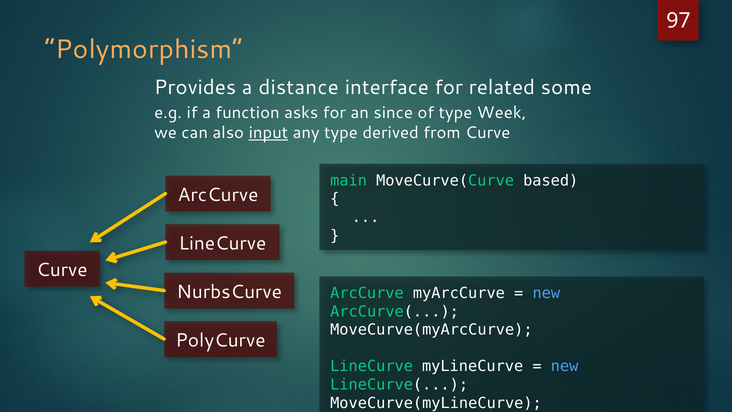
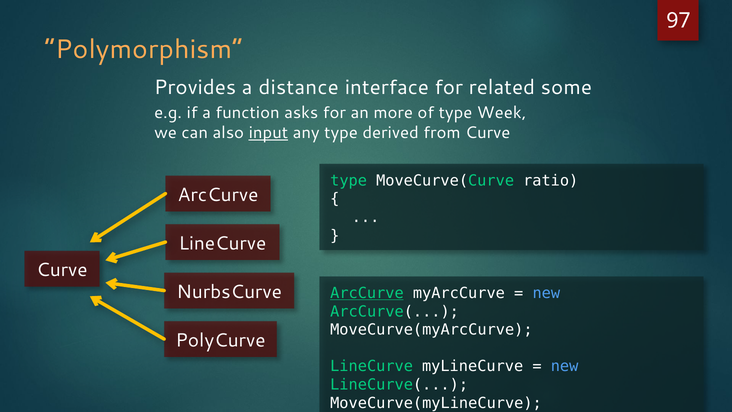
since: since -> more
main at (349, 180): main -> type
based: based -> ratio
ArcCurve at (367, 293) underline: none -> present
